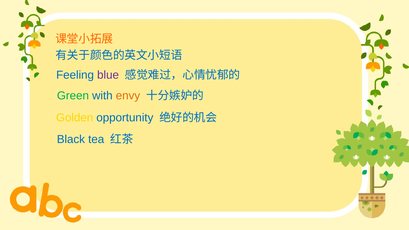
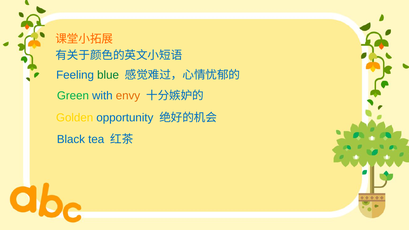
blue colour: purple -> green
